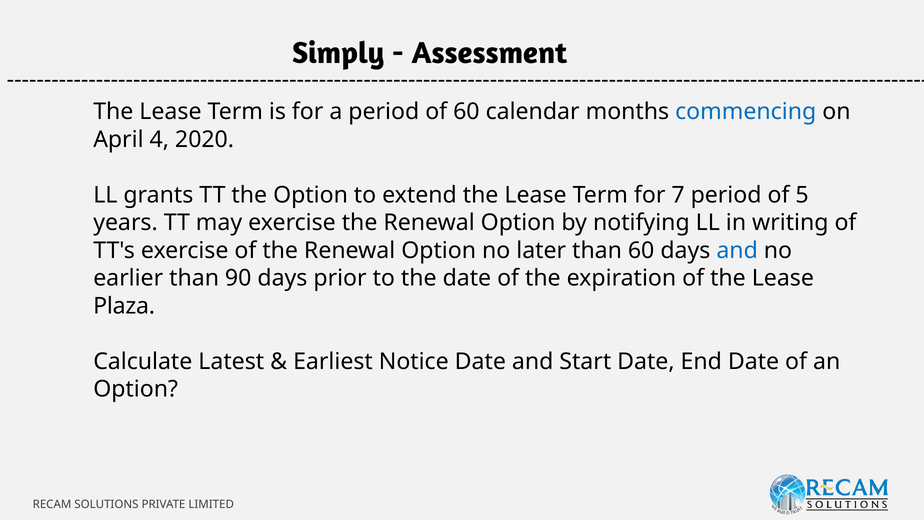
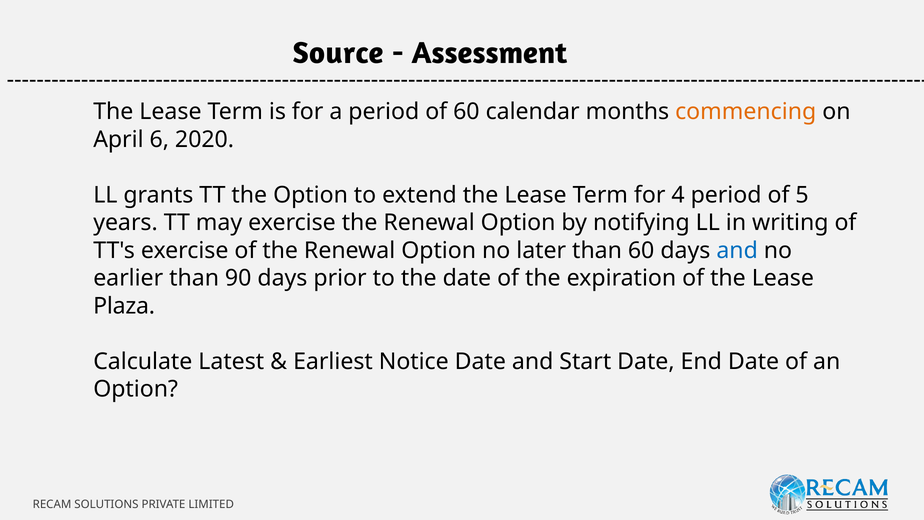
Simply: Simply -> Source
commencing colour: blue -> orange
4: 4 -> 6
7: 7 -> 4
